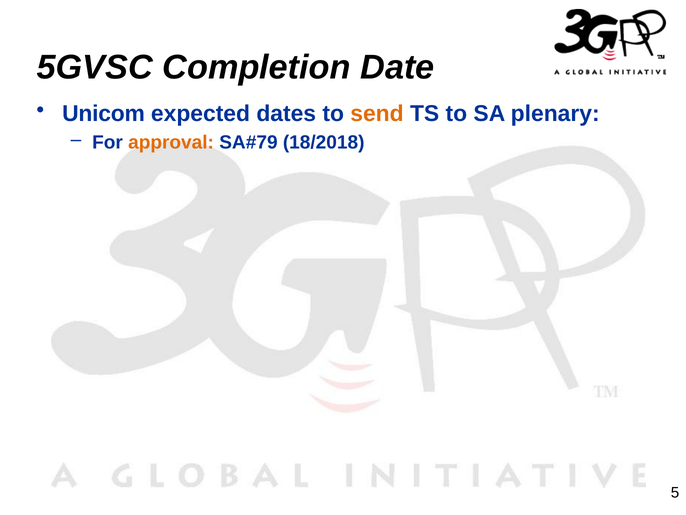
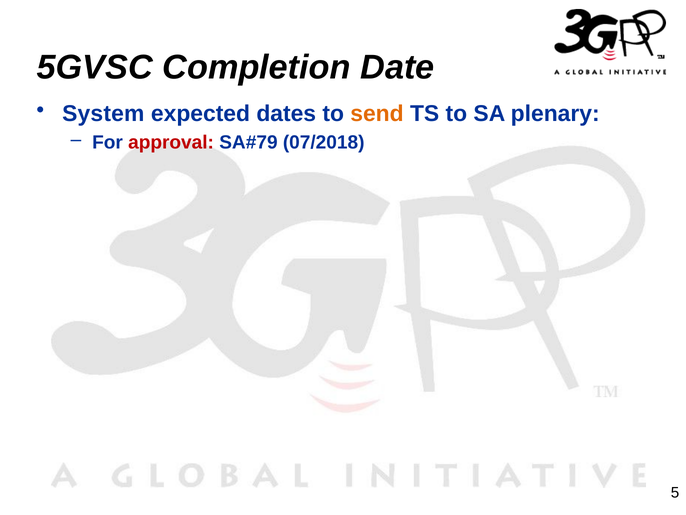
Unicom: Unicom -> System
approval colour: orange -> red
18/2018: 18/2018 -> 07/2018
